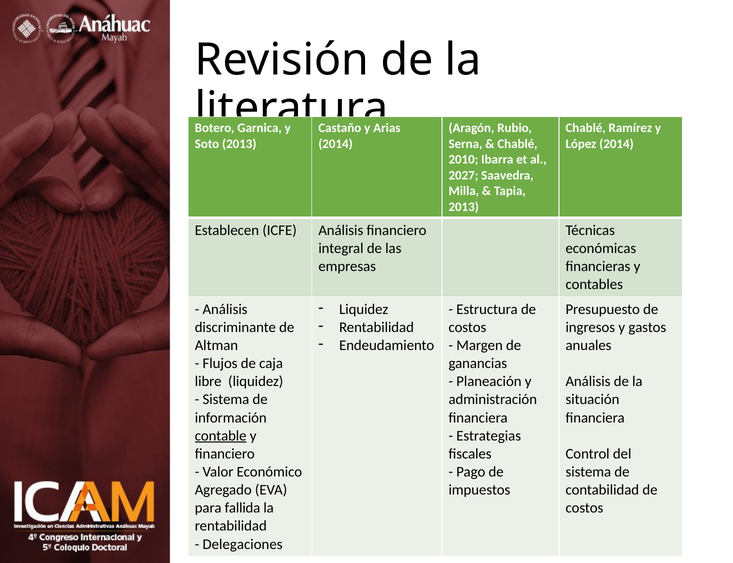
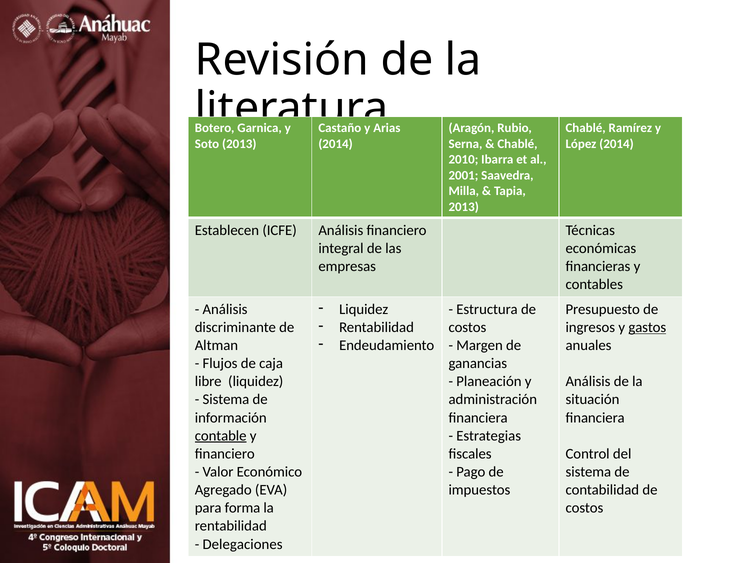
2027: 2027 -> 2001
gastos underline: none -> present
fallida: fallida -> forma
